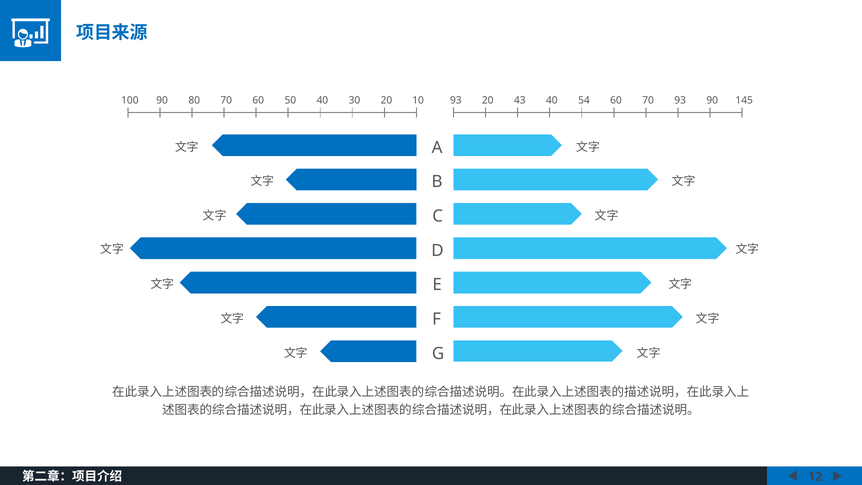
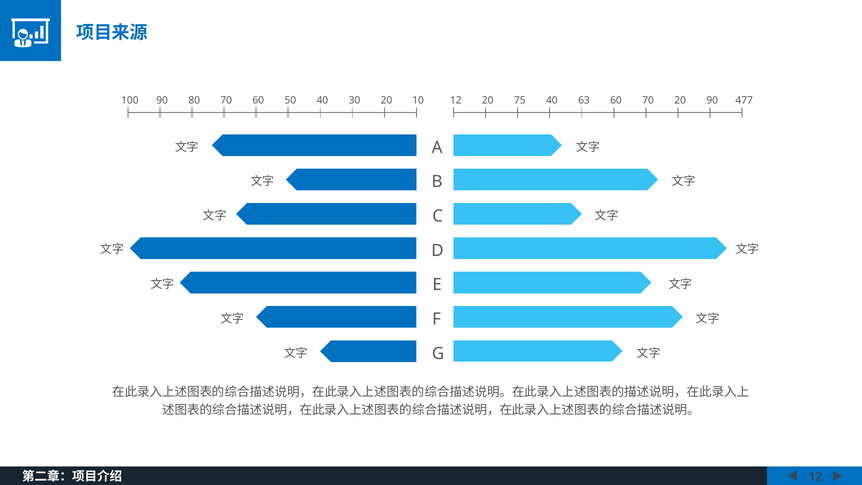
100 93: 93 -> 12
43: 43 -> 75
54: 54 -> 63
70 93: 93 -> 20
145: 145 -> 477
